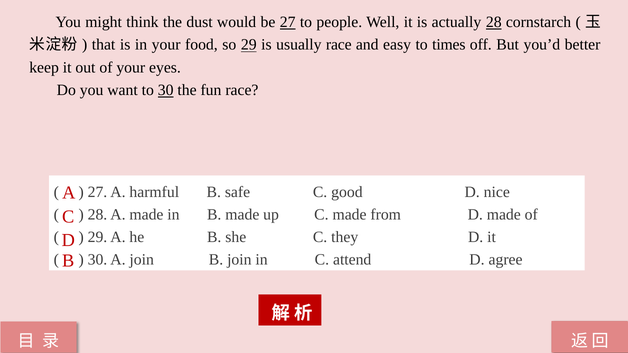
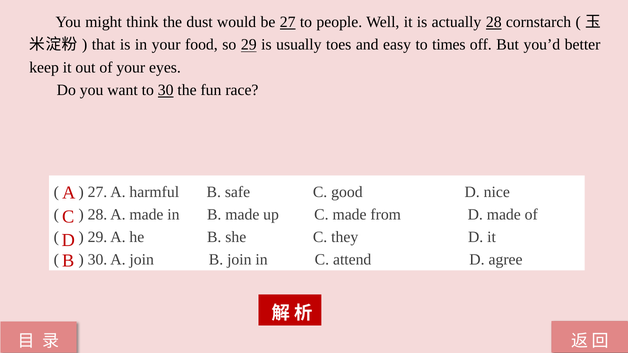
usually race: race -> toes
